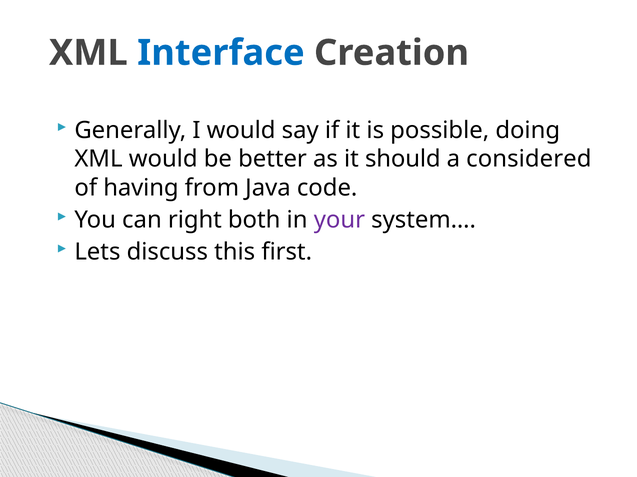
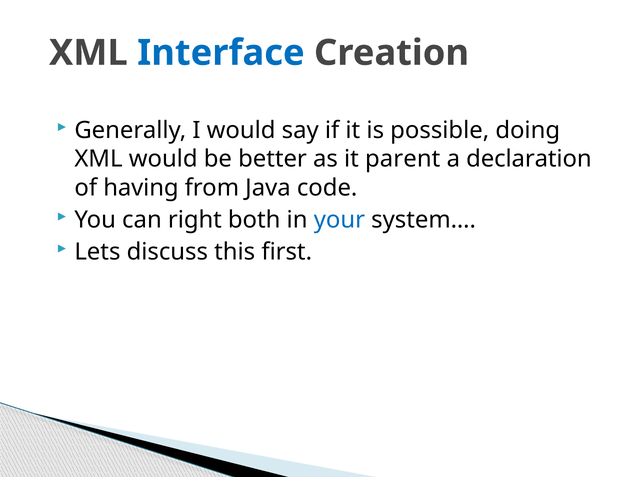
should: should -> parent
considered: considered -> declaration
your colour: purple -> blue
